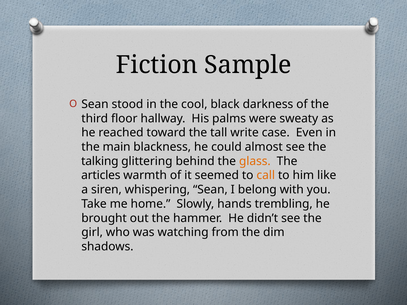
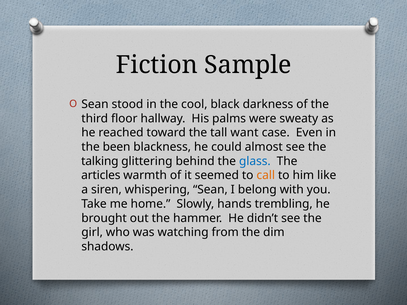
write: write -> want
main: main -> been
glass colour: orange -> blue
